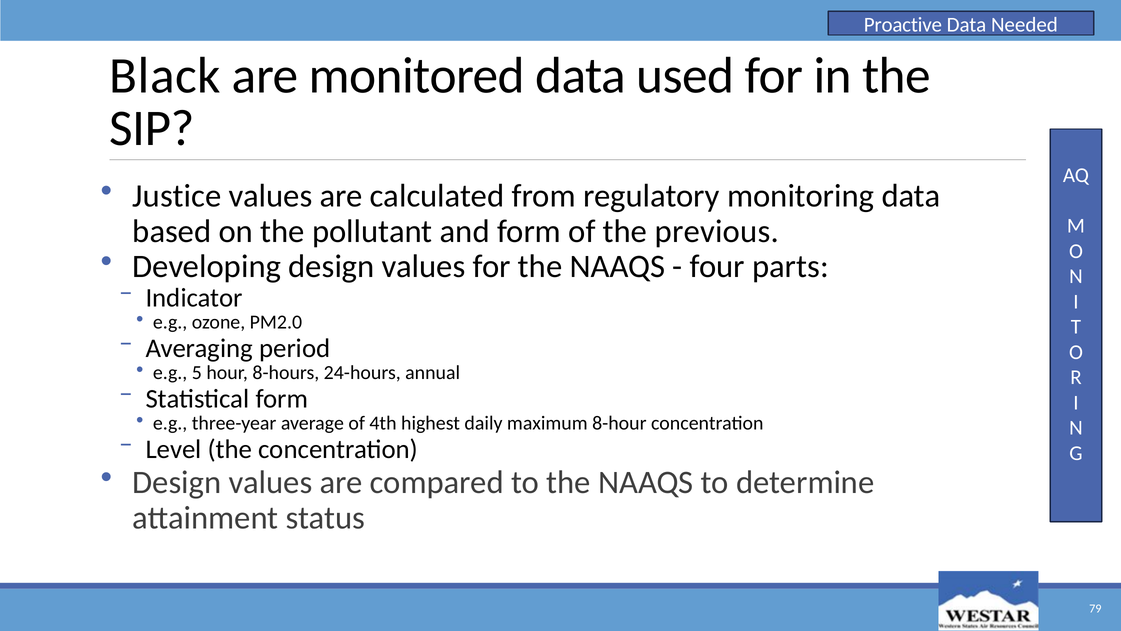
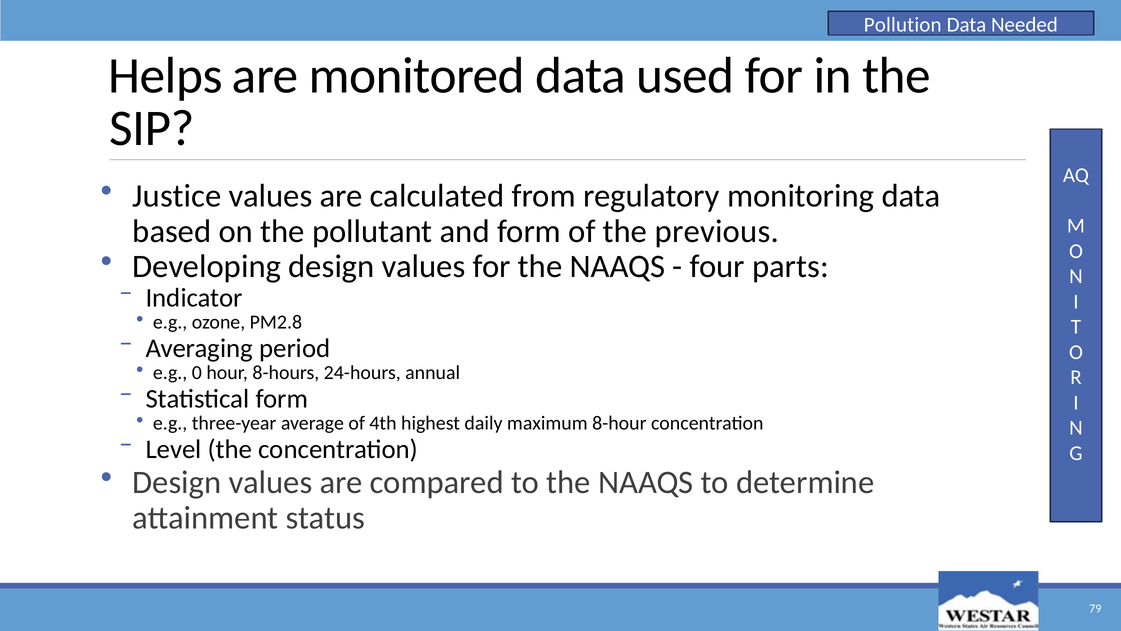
Proactive: Proactive -> Pollution
Black: Black -> Helps
PM2.0: PM2.0 -> PM2.8
5: 5 -> 0
